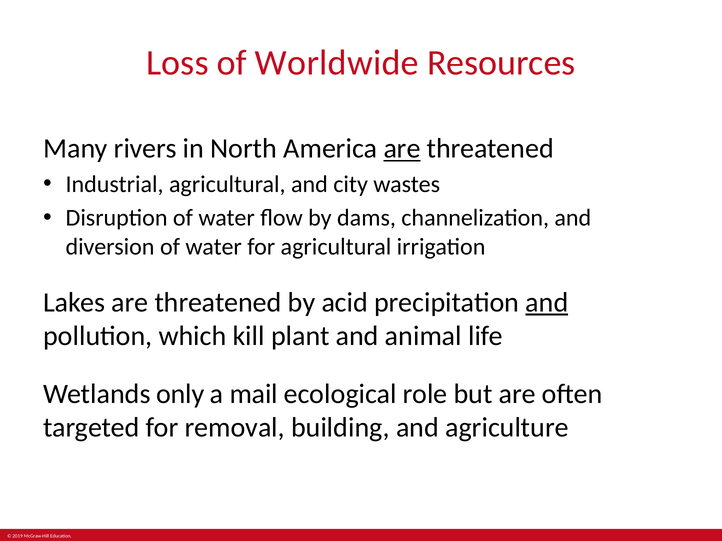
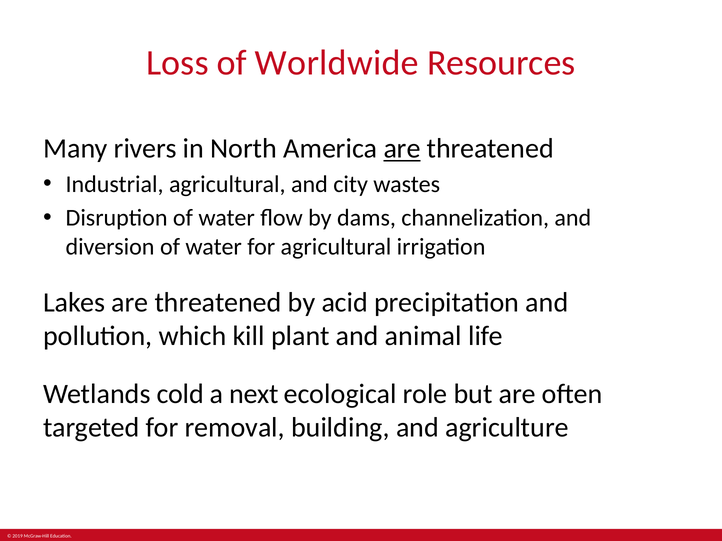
and at (547, 303) underline: present -> none
only: only -> cold
mail: mail -> next
